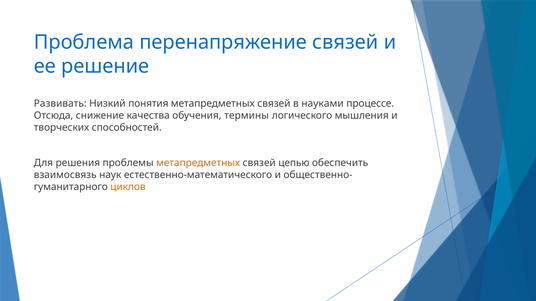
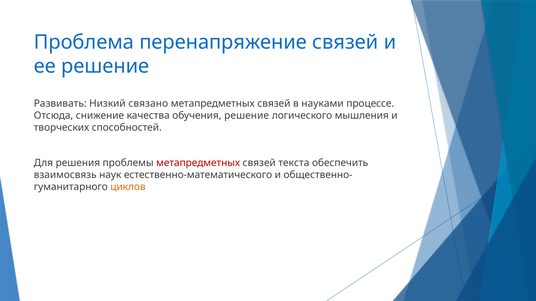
понятия: понятия -> связано
обучения термины: термины -> решение
метапредметных at (198, 163) colour: orange -> red
цепью: цепью -> текста
